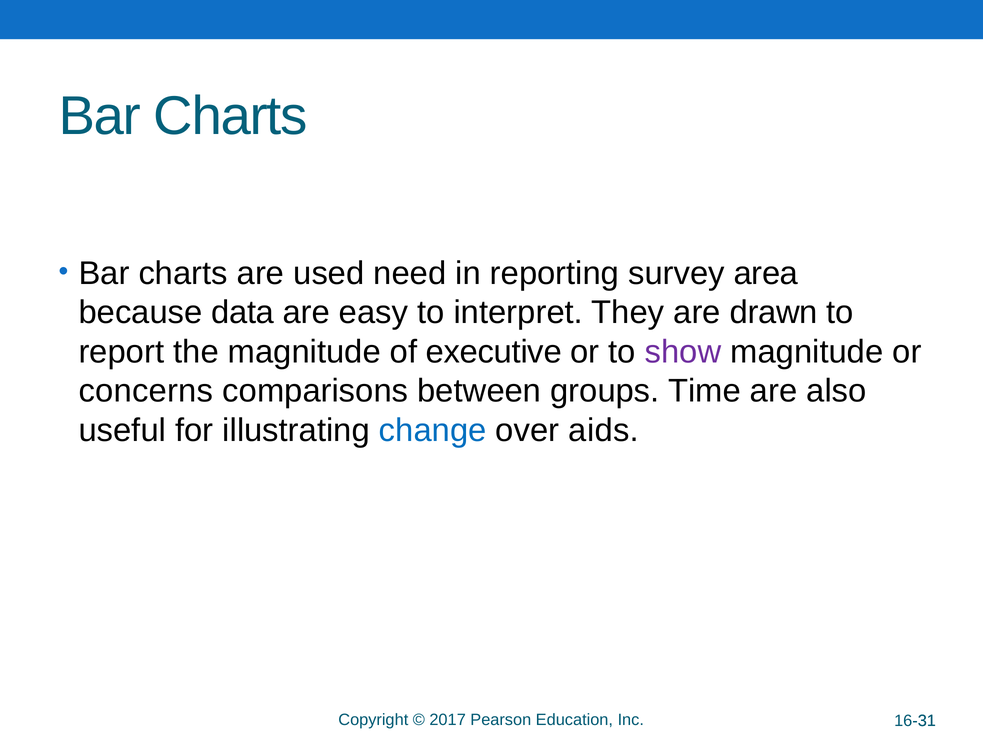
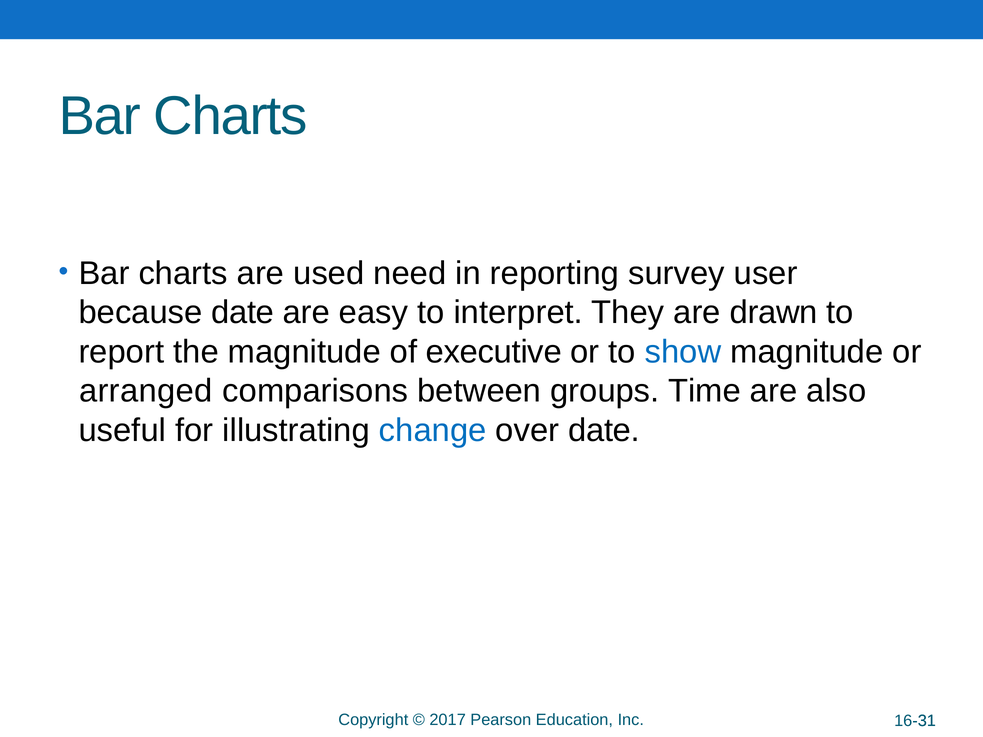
area: area -> user
because data: data -> date
show colour: purple -> blue
concerns: concerns -> arranged
over aids: aids -> date
